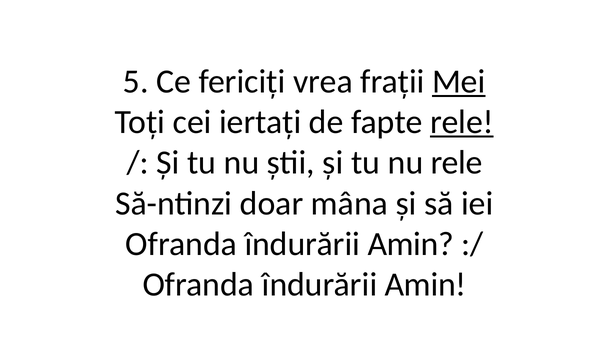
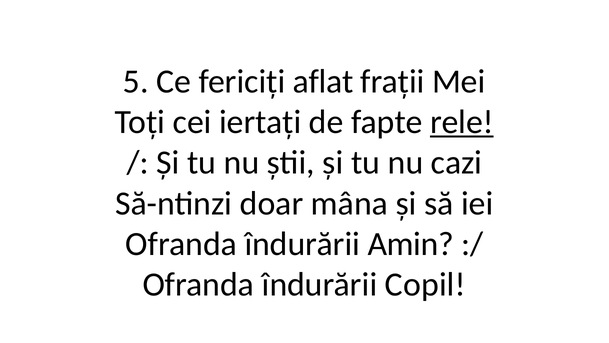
vrea: vrea -> aflat
Mei underline: present -> none
nu rele: rele -> cazi
Amin at (426, 284): Amin -> Copil
